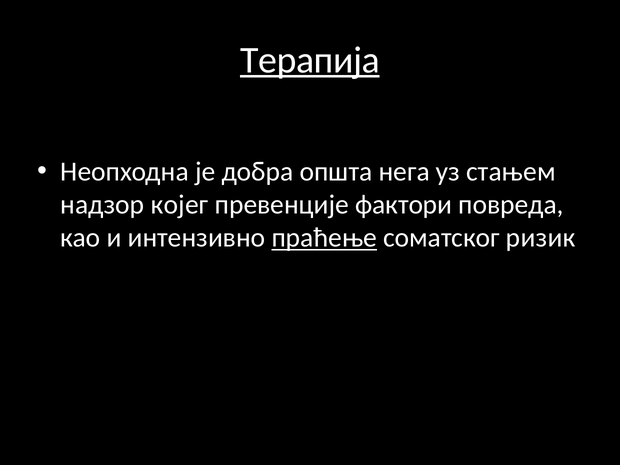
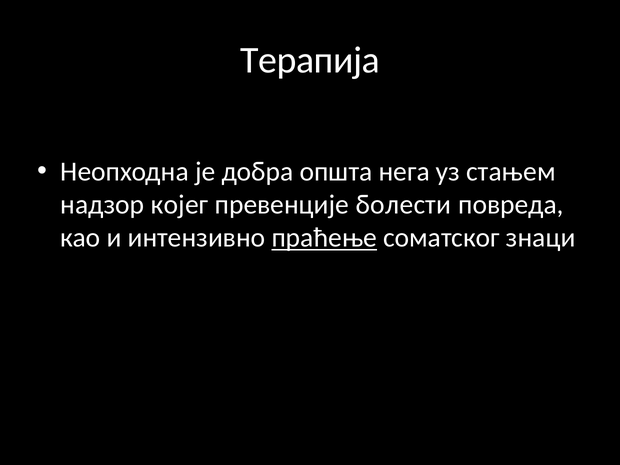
Терапија underline: present -> none
фактори: фактори -> болести
ризик: ризик -> знаци
